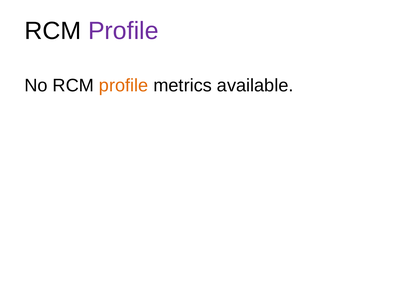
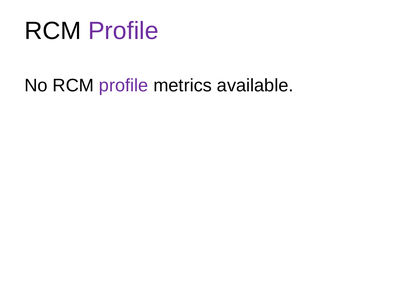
profile at (124, 86) colour: orange -> purple
